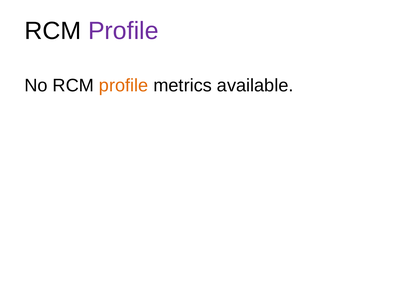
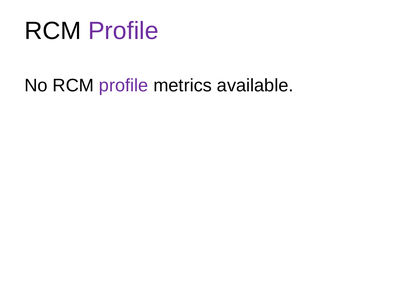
profile at (124, 86) colour: orange -> purple
